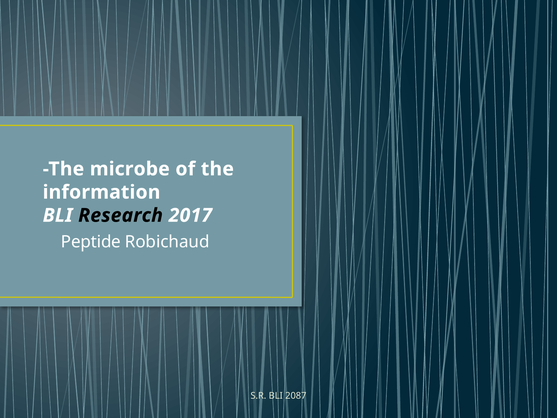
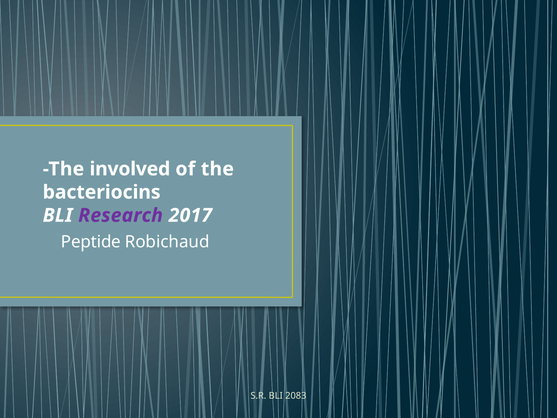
microbe: microbe -> involved
information: information -> bacteriocins
Research colour: black -> purple
2087: 2087 -> 2083
